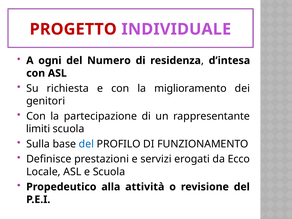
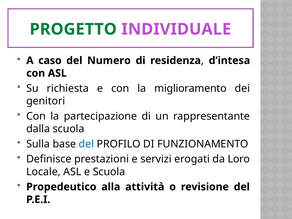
PROGETTO colour: red -> green
ogni: ogni -> caso
limiti: limiti -> dalla
Ecco: Ecco -> Loro
